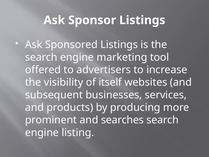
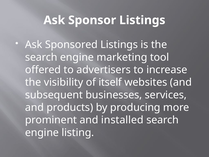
searches: searches -> installed
